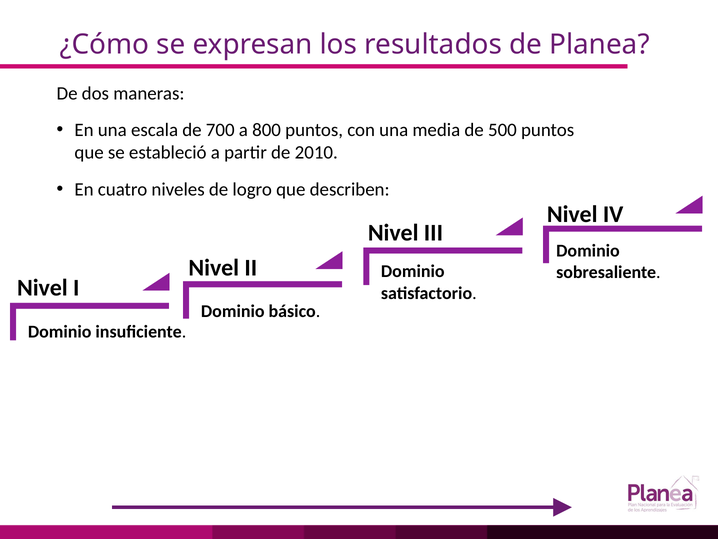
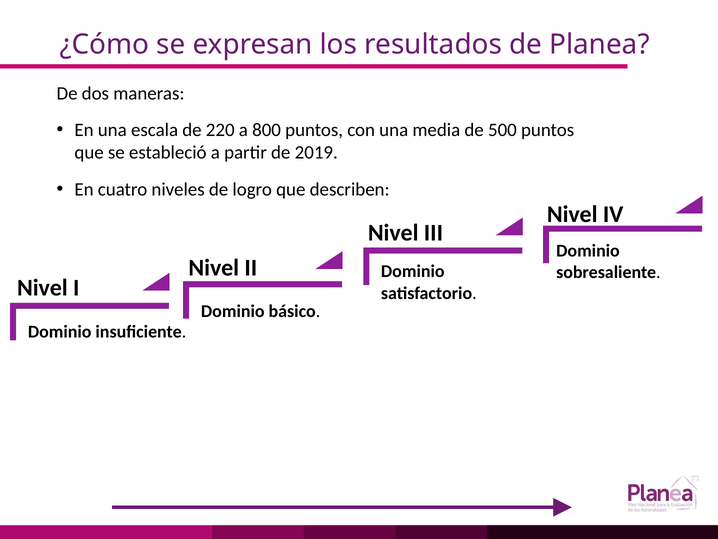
700: 700 -> 220
2010: 2010 -> 2019
